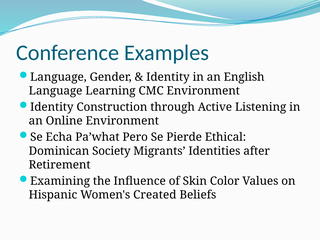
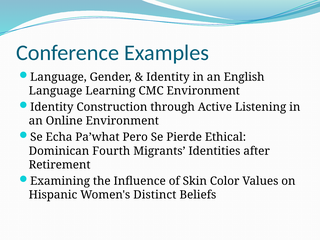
Society: Society -> Fourth
Created: Created -> Distinct
